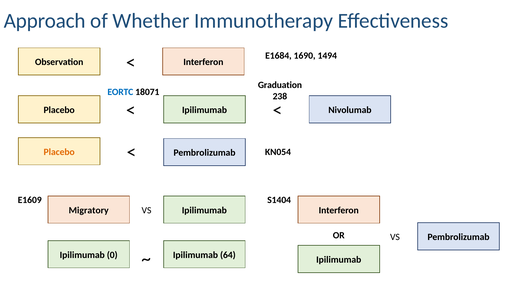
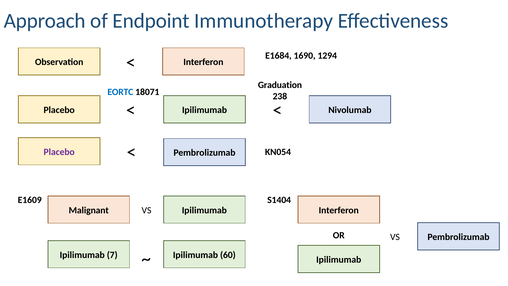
Whether: Whether -> Endpoint
1494: 1494 -> 1294
Placebo at (59, 152) colour: orange -> purple
Migratory: Migratory -> Malignant
0: 0 -> 7
64: 64 -> 60
